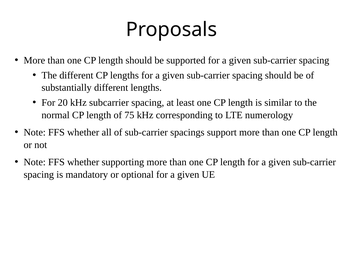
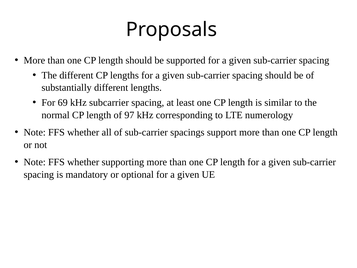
20: 20 -> 69
75: 75 -> 97
